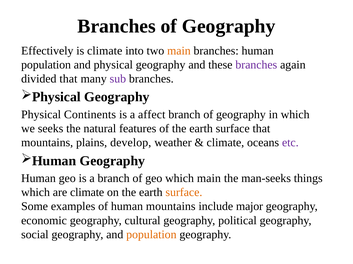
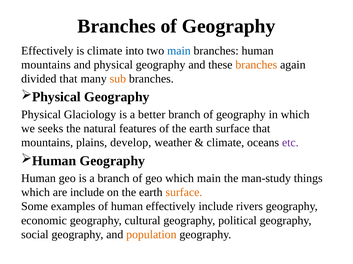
main at (179, 51) colour: orange -> blue
population at (46, 65): population -> mountains
branches at (256, 65) colour: purple -> orange
sub colour: purple -> orange
Continents: Continents -> Glaciology
affect: affect -> better
man-seeks: man-seeks -> man-study
are climate: climate -> include
human mountains: mountains -> effectively
major: major -> rivers
